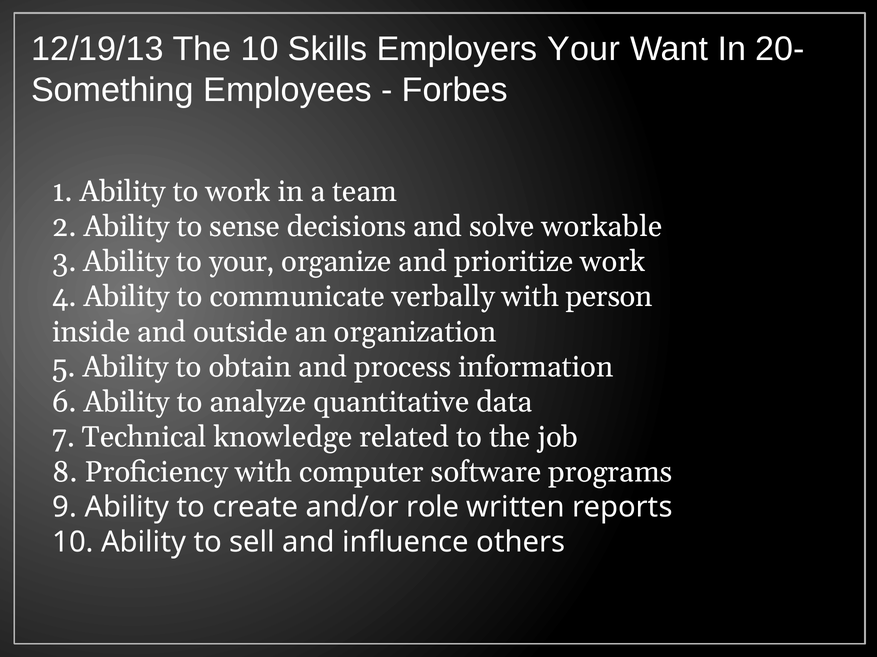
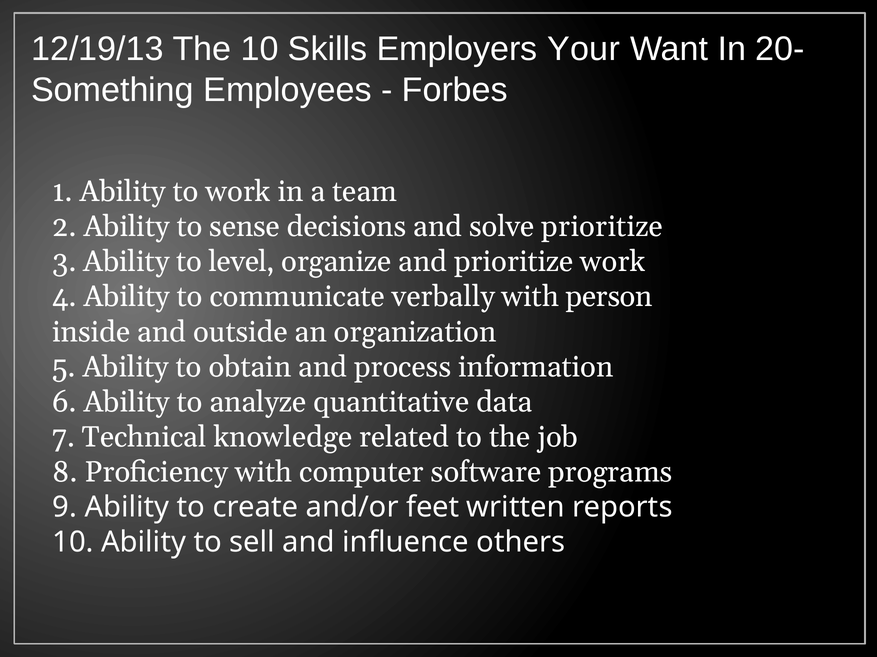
solve workable: workable -> prioritize
to your: your -> level
role: role -> feet
